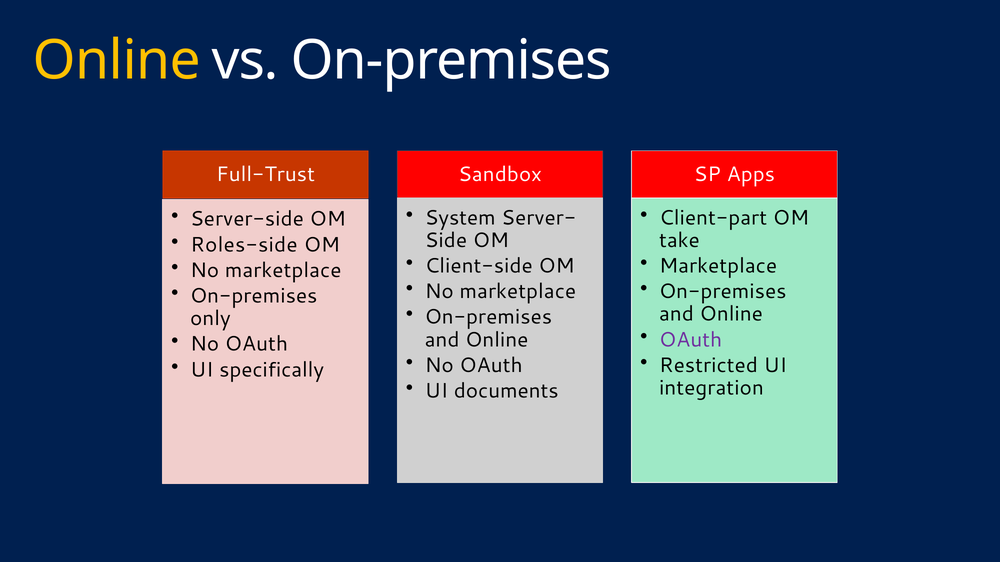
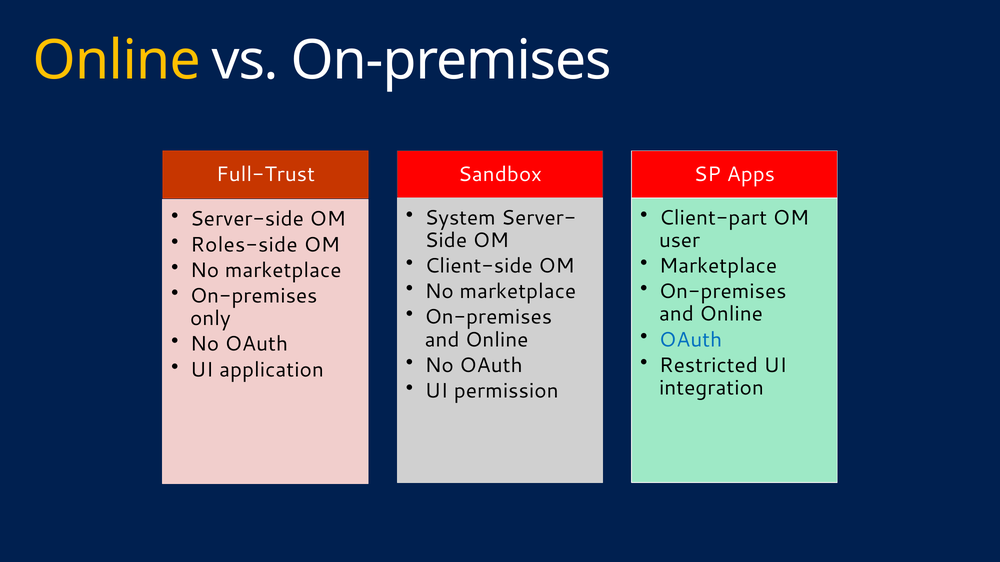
take: take -> user
OAuth at (691, 340) colour: purple -> blue
specifically: specifically -> application
documents: documents -> permission
